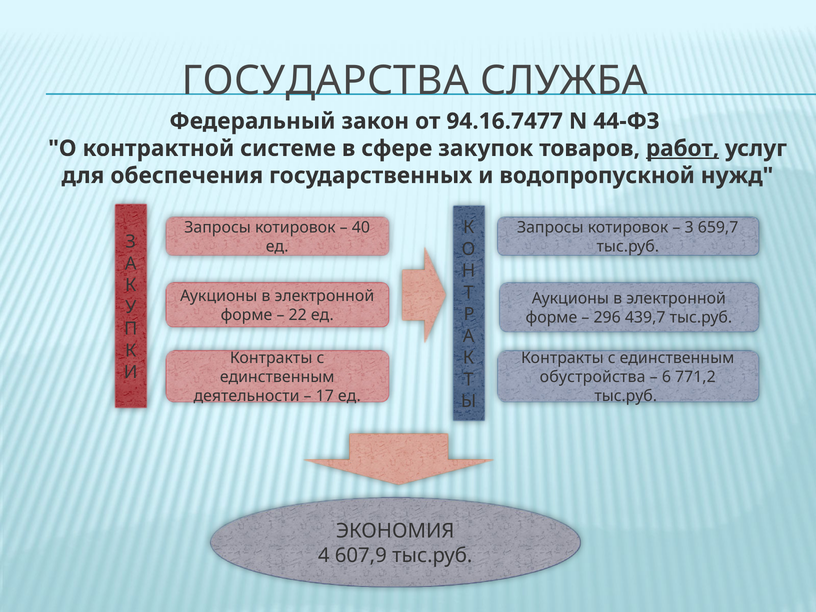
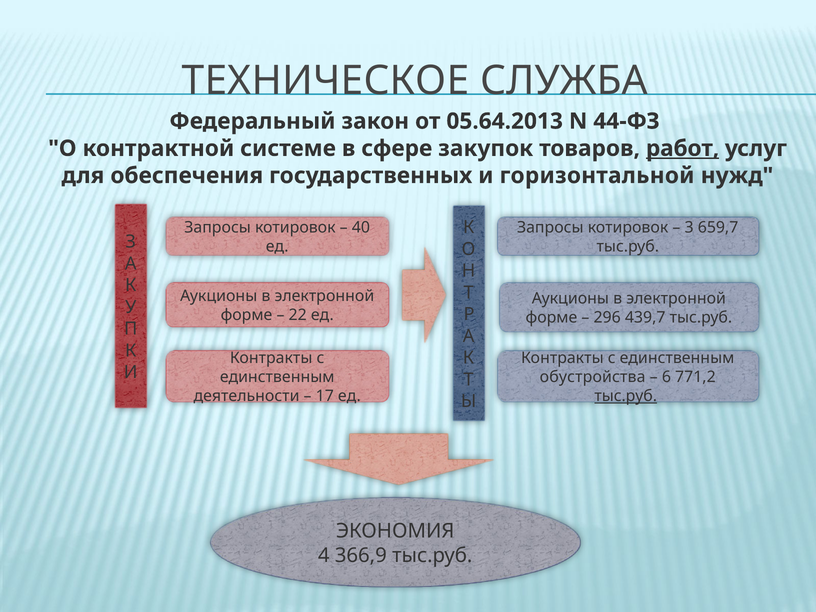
ГОСУДАРСТВА: ГОСУДАРСТВА -> ТЕХНИЧЕСКОЕ
94.16.7477: 94.16.7477 -> 05.64.2013
водопропускной: водопропускной -> горизонтальной
тыс.руб at (626, 396) underline: none -> present
607,9: 607,9 -> 366,9
